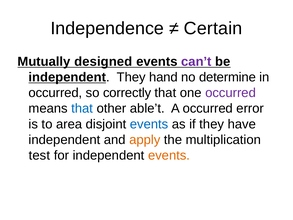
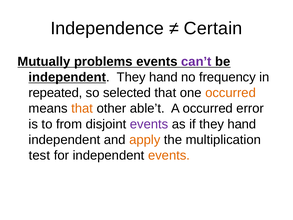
designed: designed -> problems
determine: determine -> frequency
occurred at (55, 93): occurred -> repeated
correctly: correctly -> selected
occurred at (231, 93) colour: purple -> orange
that at (82, 108) colour: blue -> orange
area: area -> from
events at (149, 124) colour: blue -> purple
if they have: have -> hand
